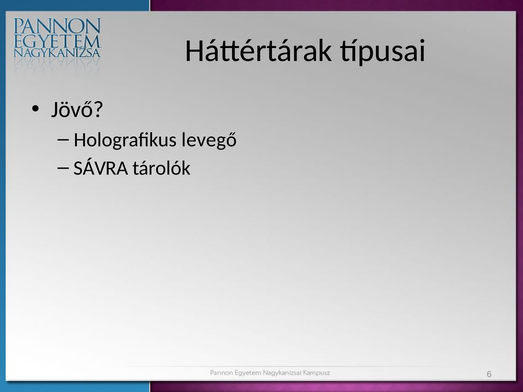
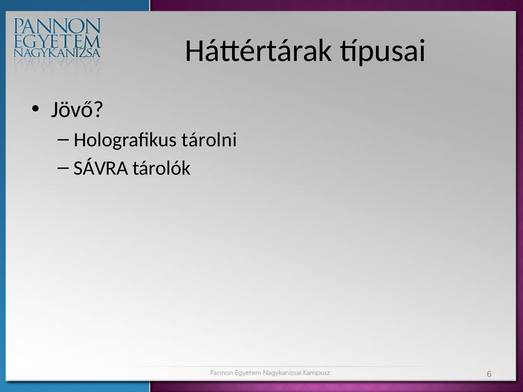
levegő: levegő -> tárolni
